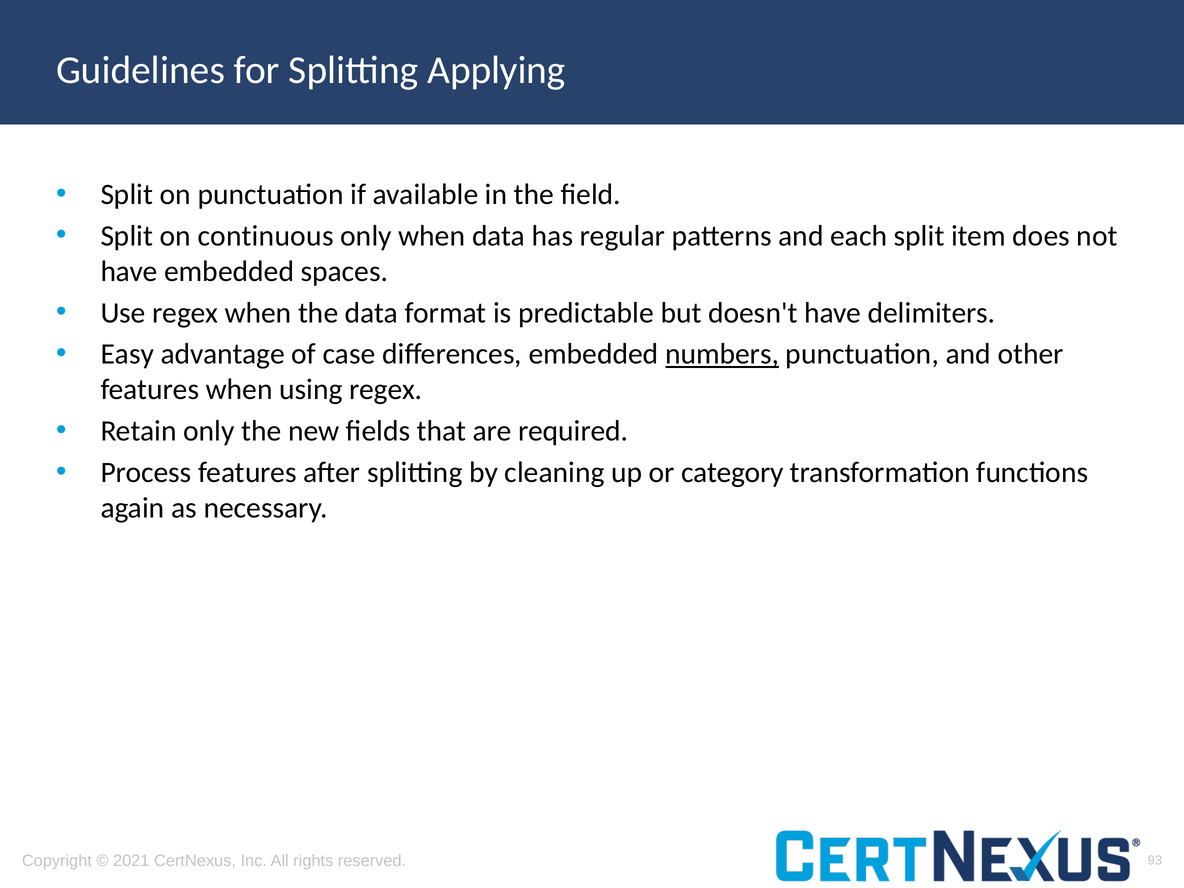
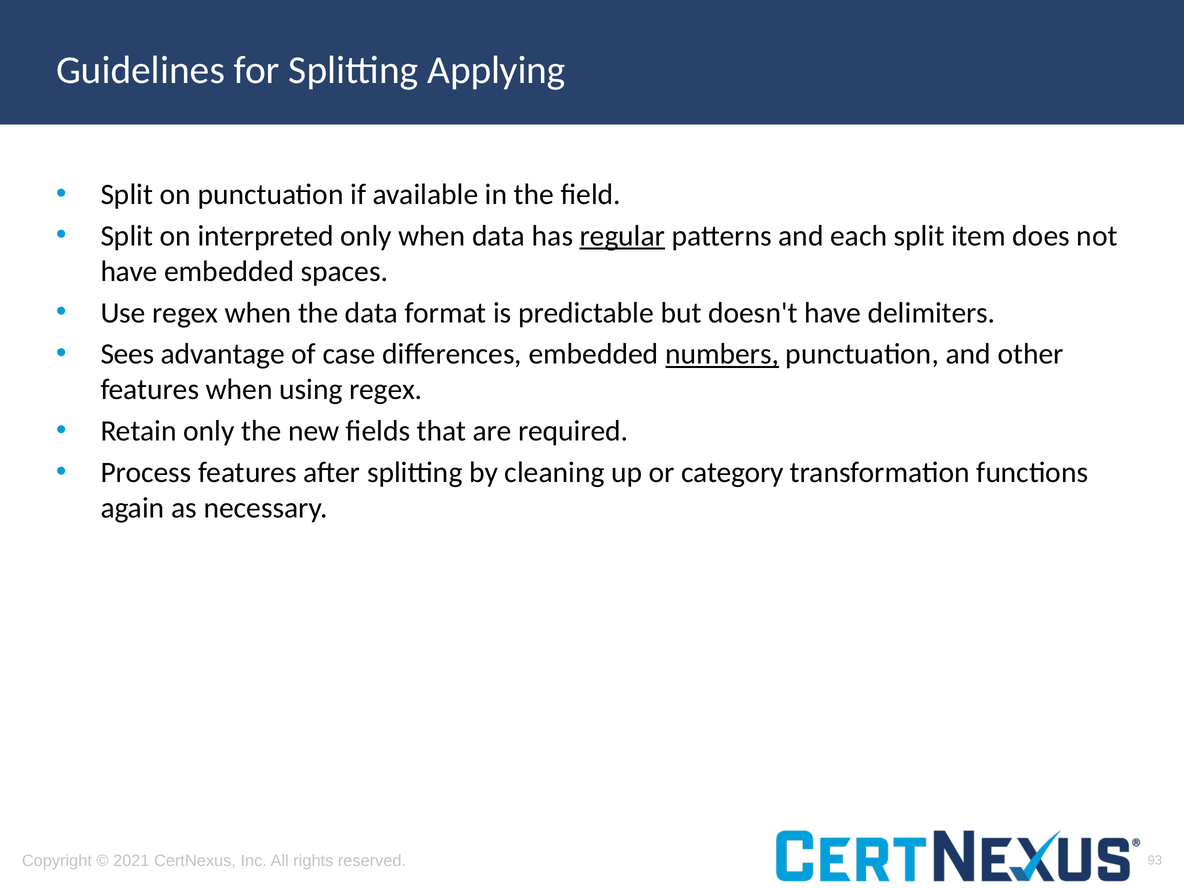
continuous: continuous -> interpreted
regular underline: none -> present
Easy: Easy -> Sees
